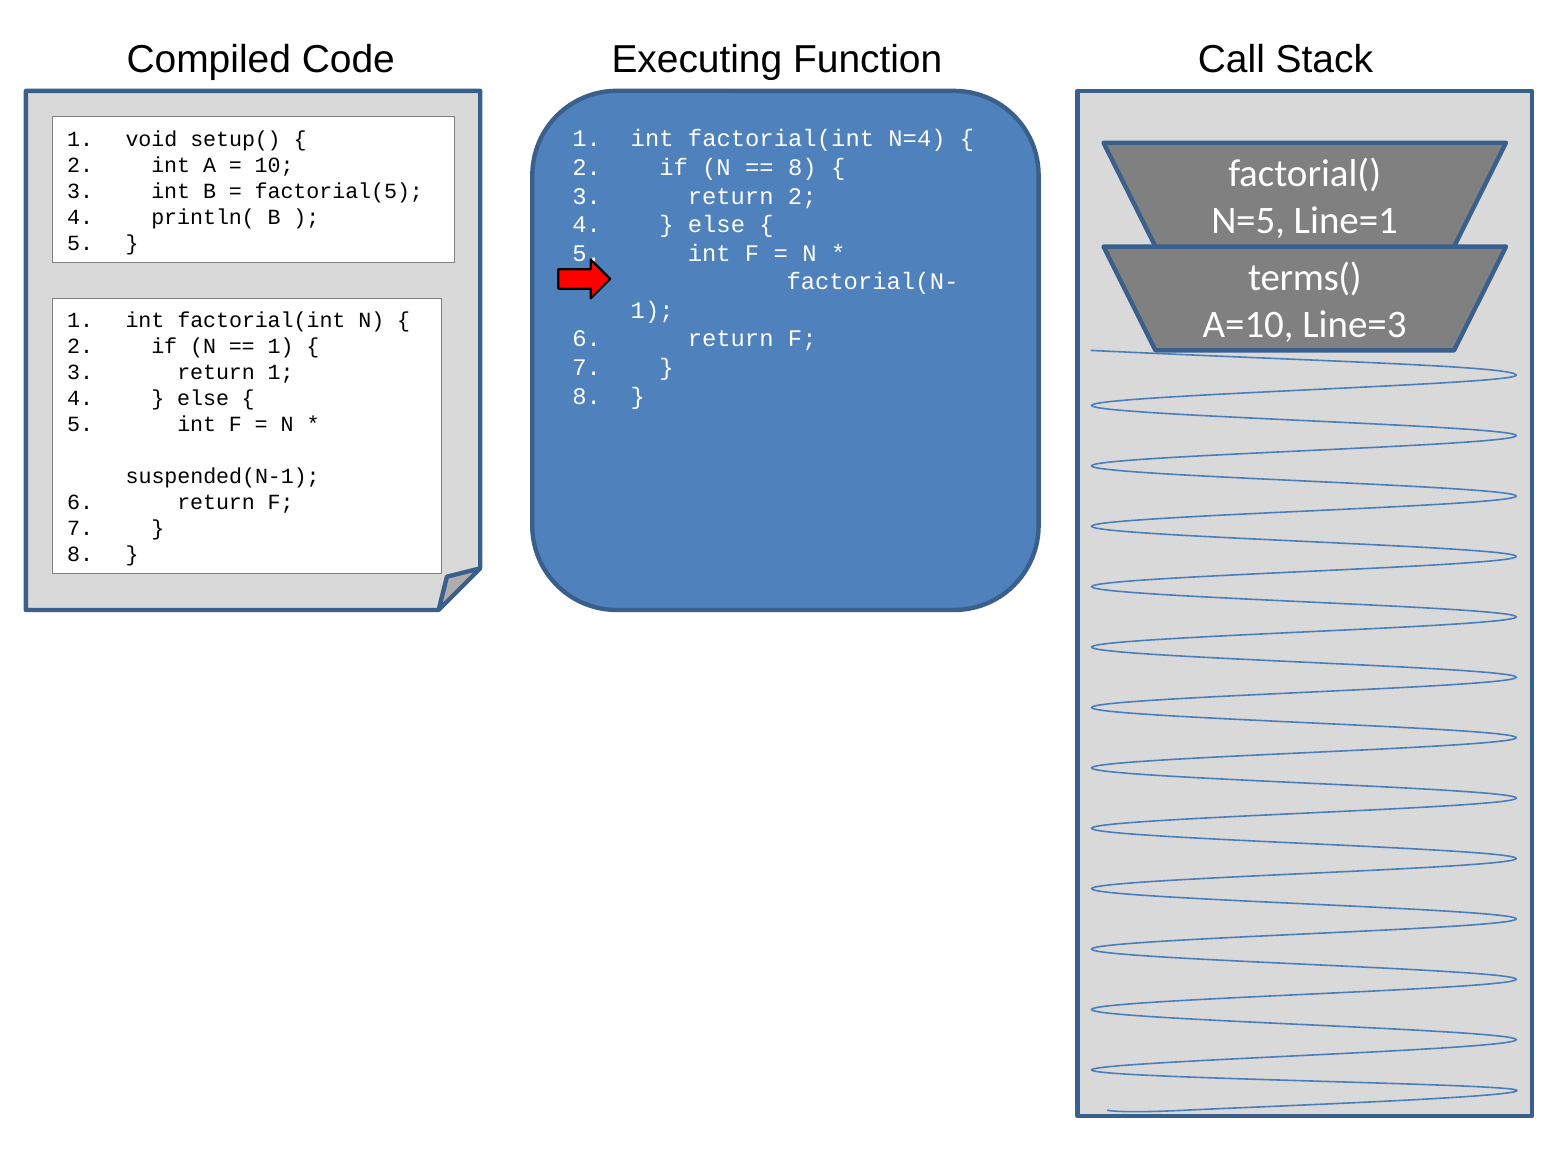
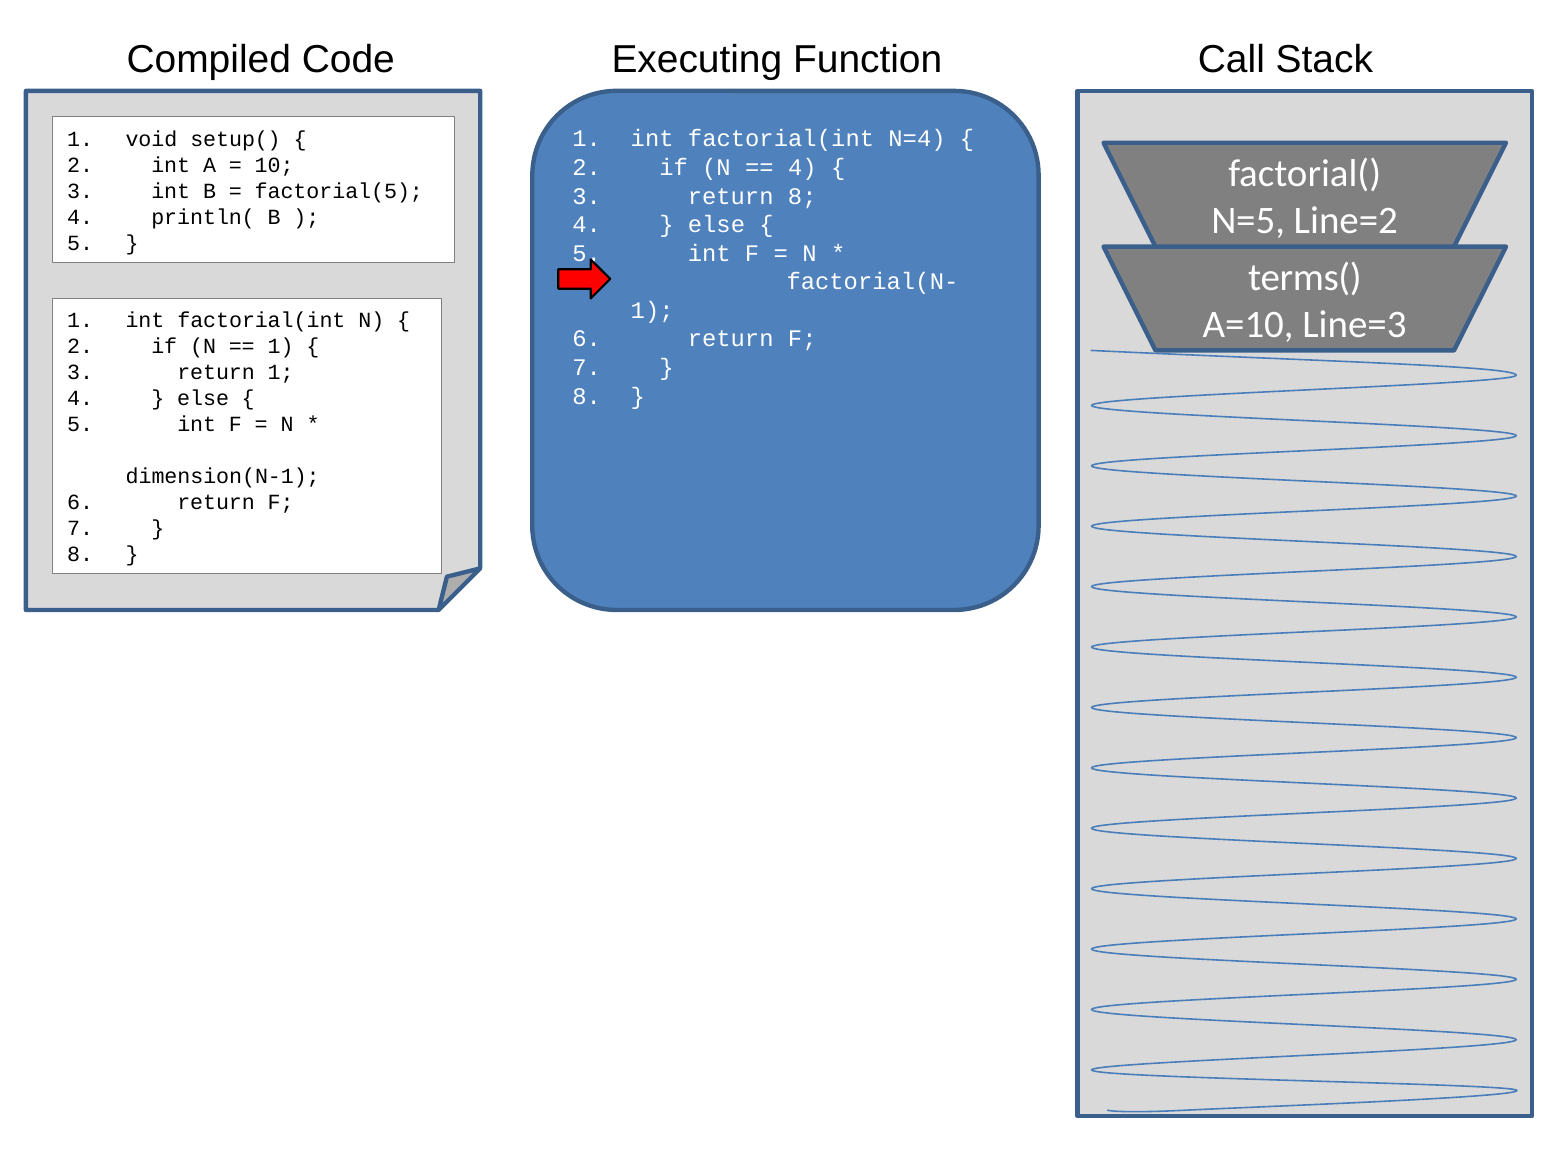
8 at (802, 168): 8 -> 4
return 2: 2 -> 8
Line=1: Line=1 -> Line=2
suspended(N-1: suspended(N-1 -> dimension(N-1
